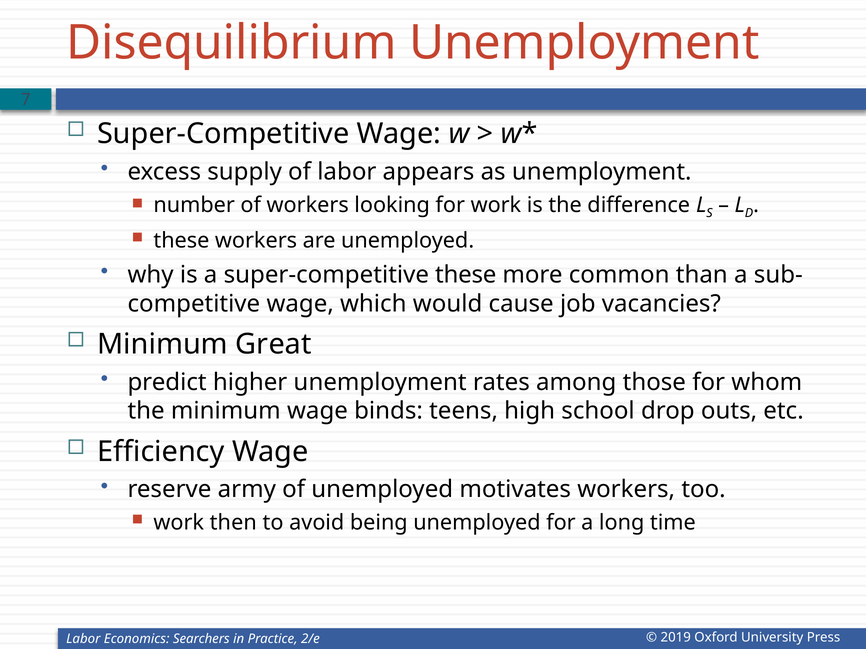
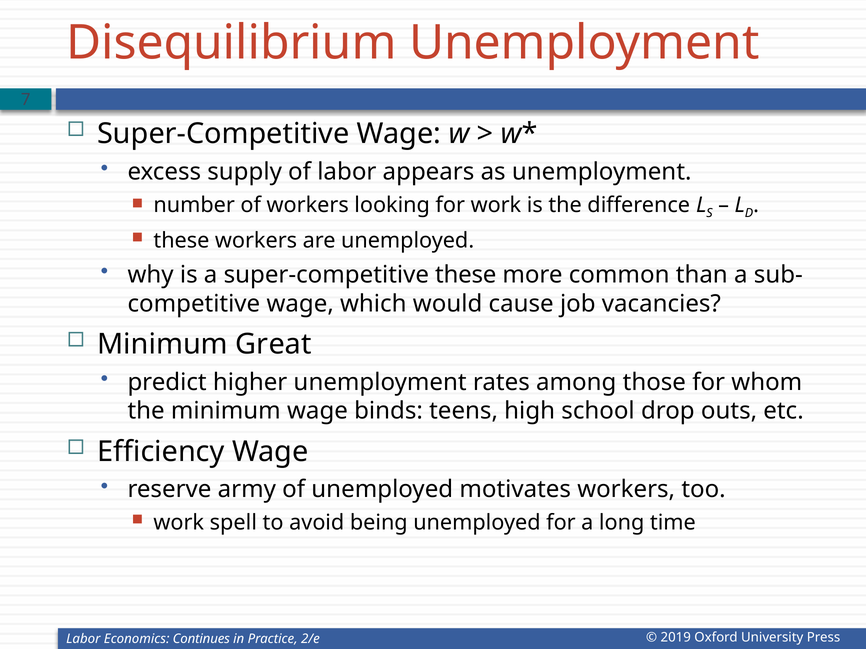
then: then -> spell
Searchers: Searchers -> Continues
